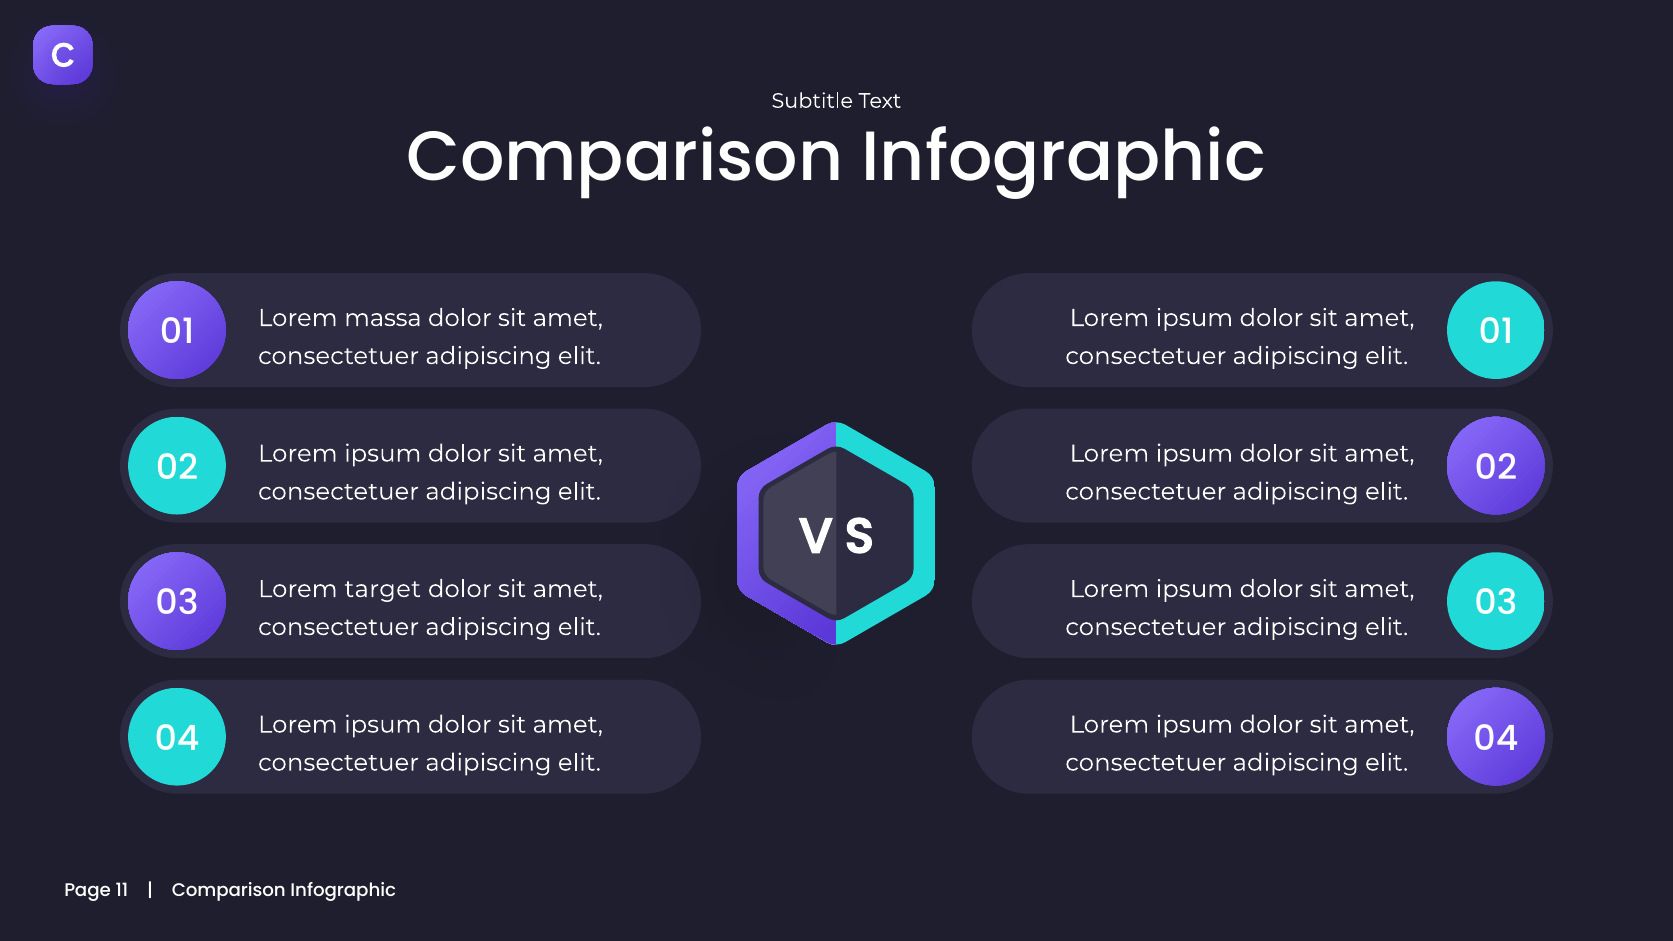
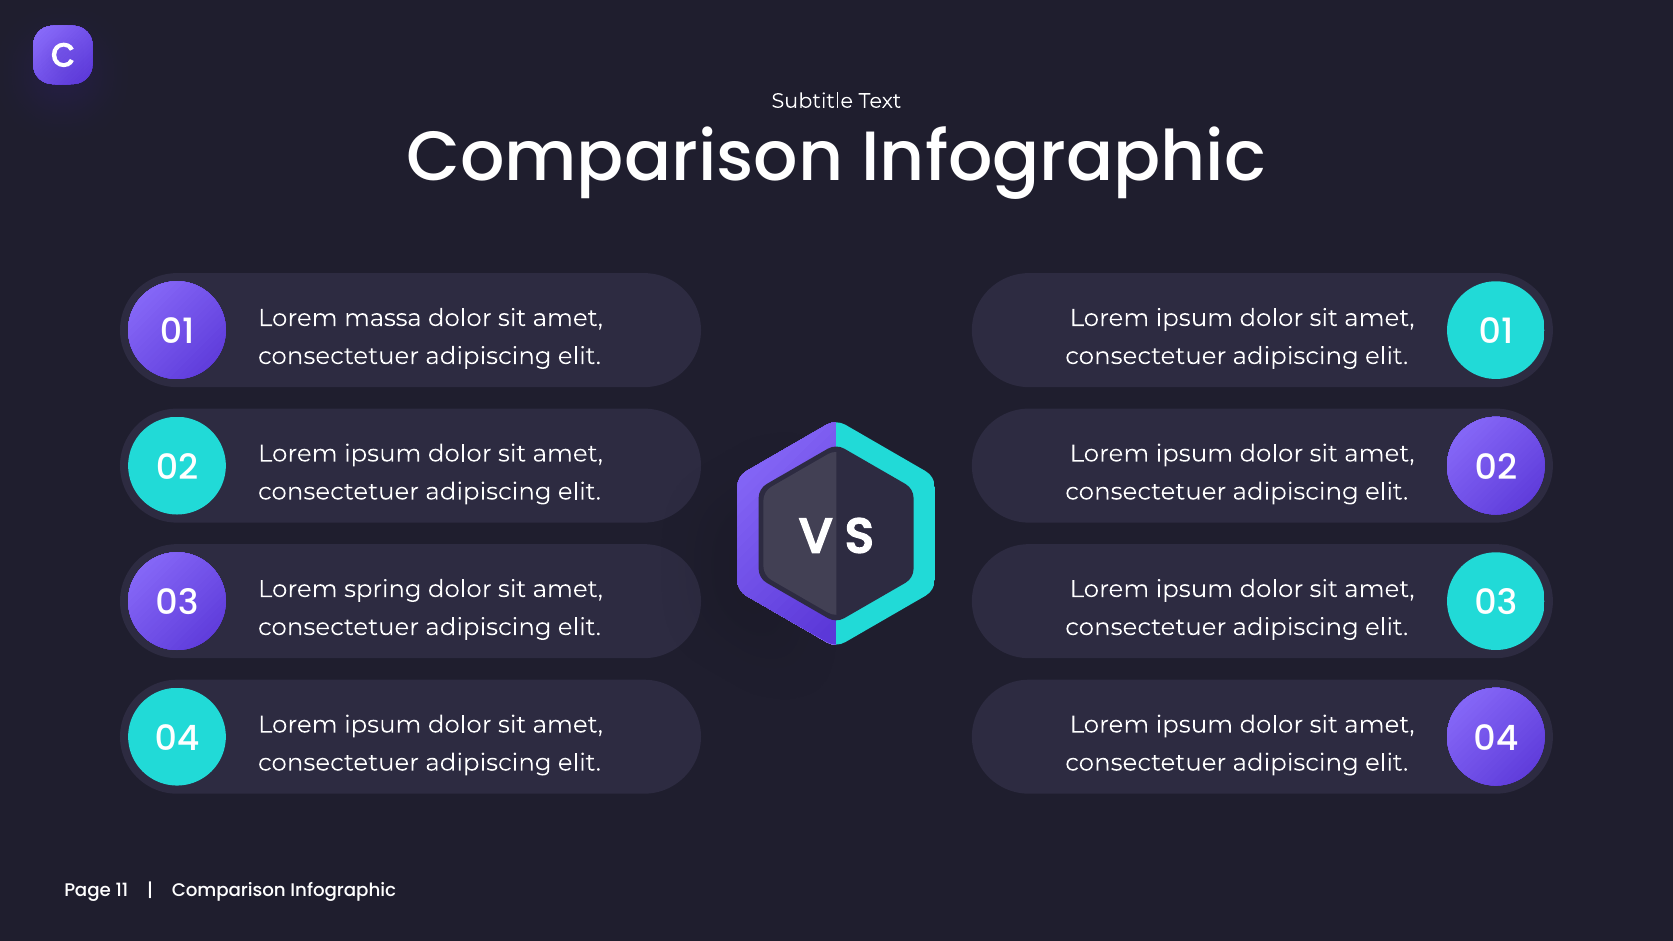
target: target -> spring
